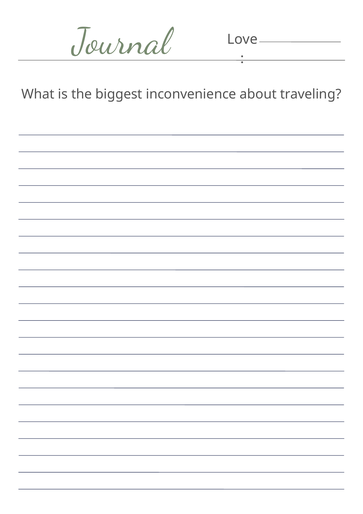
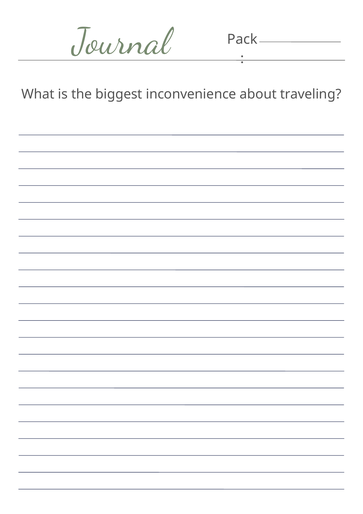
Love: Love -> Pack
